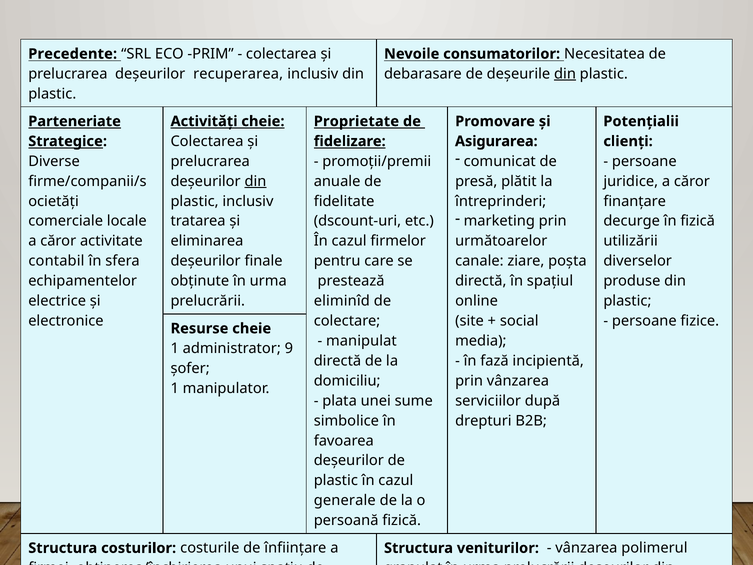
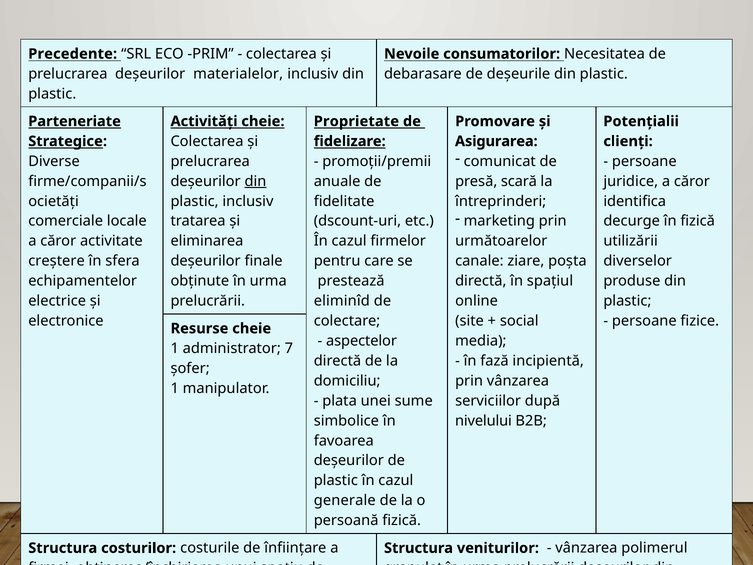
recuperarea: recuperarea -> materialelor
din at (565, 74) underline: present -> none
plătit: plătit -> scară
finanțare: finanțare -> identifica
contabil: contabil -> creștere
manipulat: manipulat -> aspectelor
9: 9 -> 7
drepturi: drepturi -> nivelului
